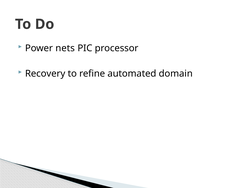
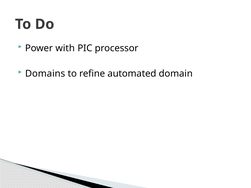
nets: nets -> with
Recovery: Recovery -> Domains
